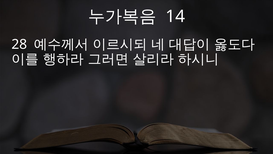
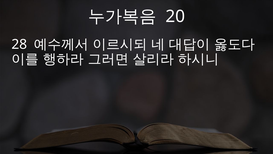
14: 14 -> 20
